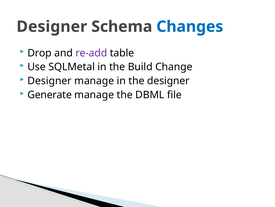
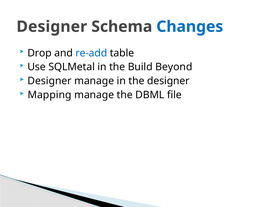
re-add colour: purple -> blue
Change: Change -> Beyond
Generate: Generate -> Mapping
